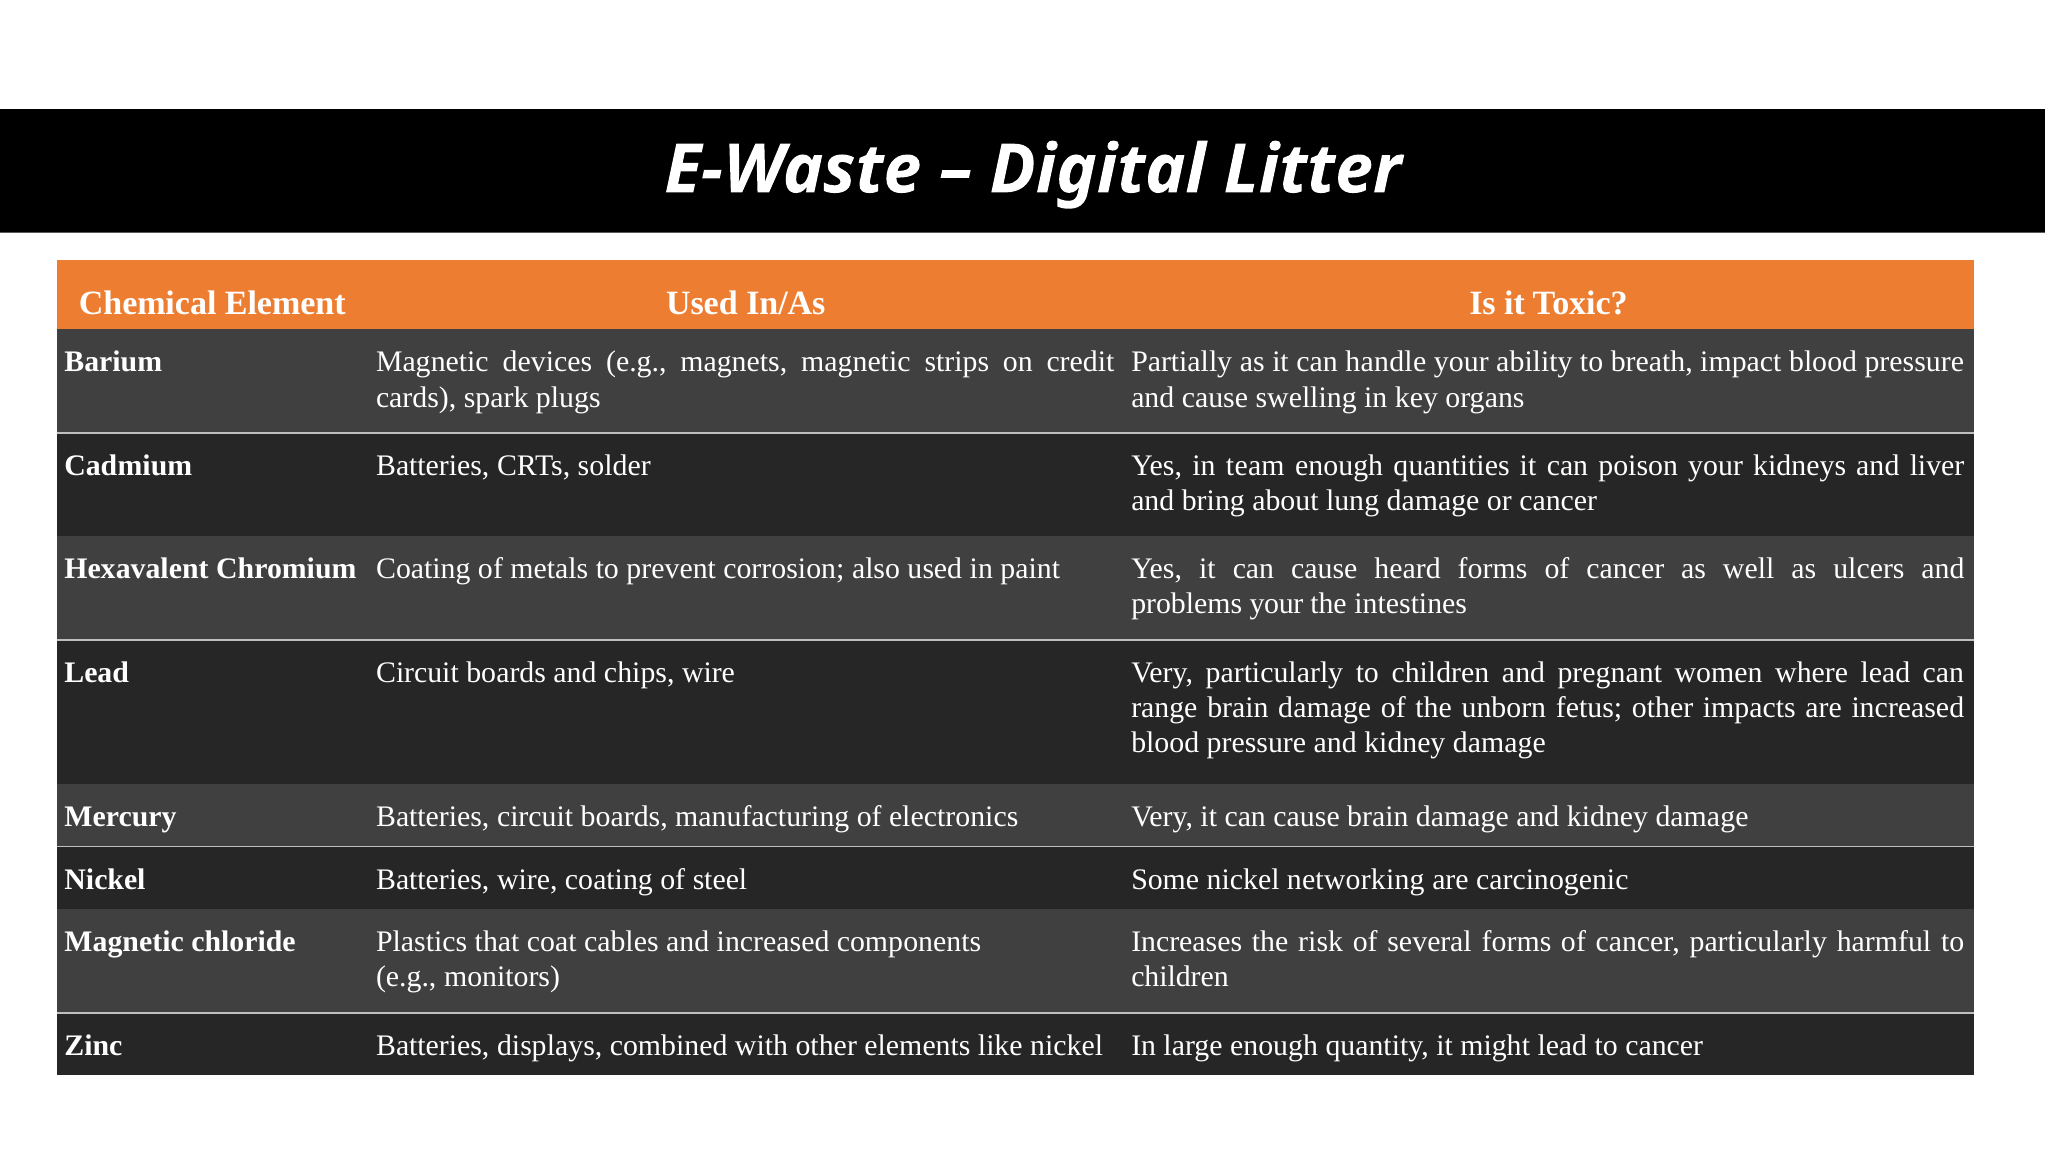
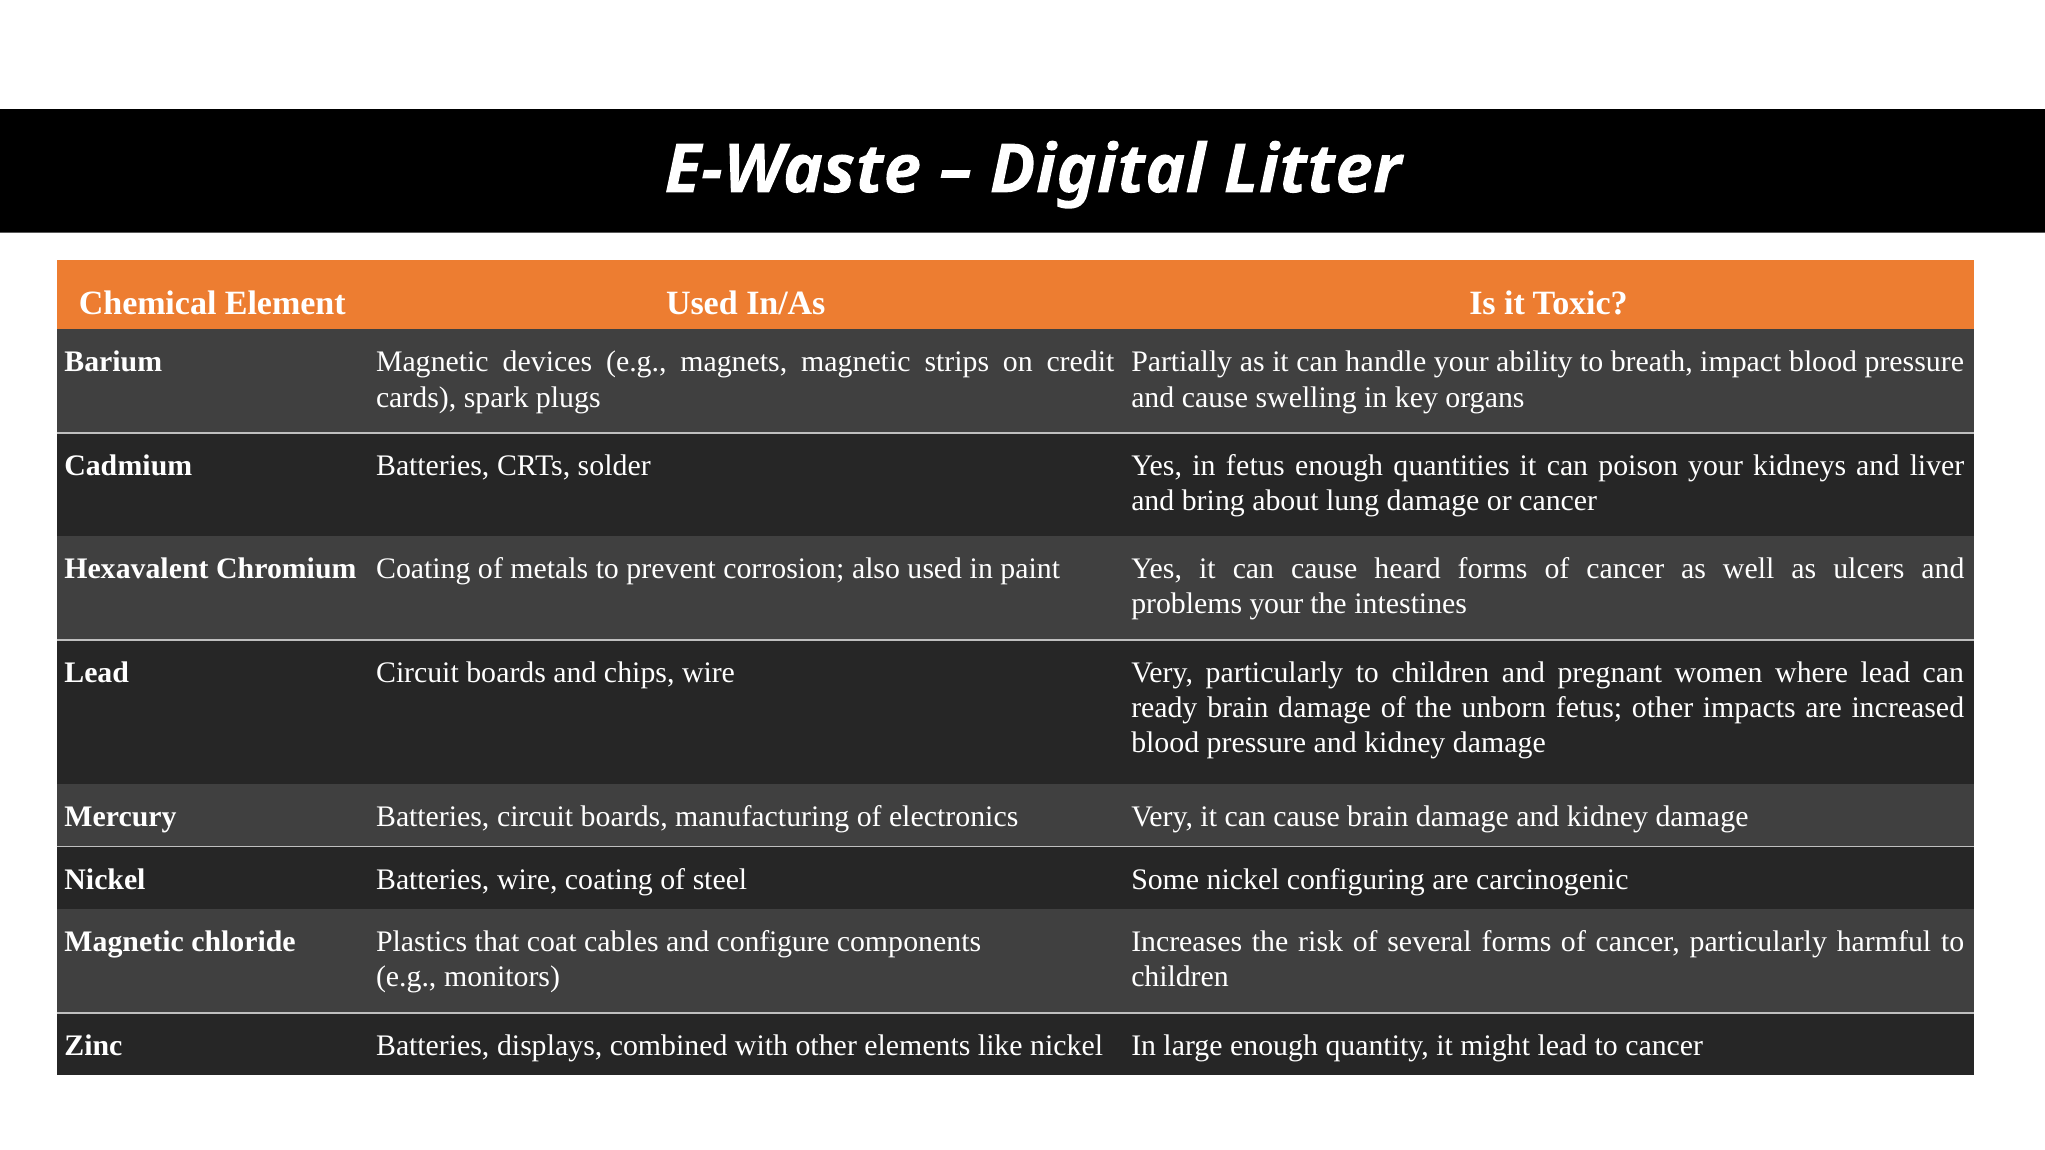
in team: team -> fetus
range: range -> ready
networking: networking -> configuring
and increased: increased -> configure
